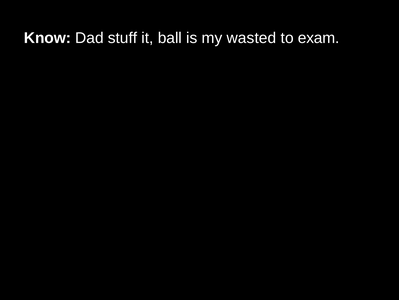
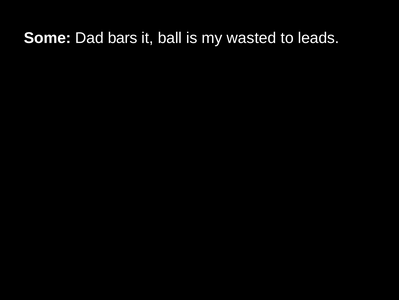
Know: Know -> Some
stuff: stuff -> bars
exam: exam -> leads
